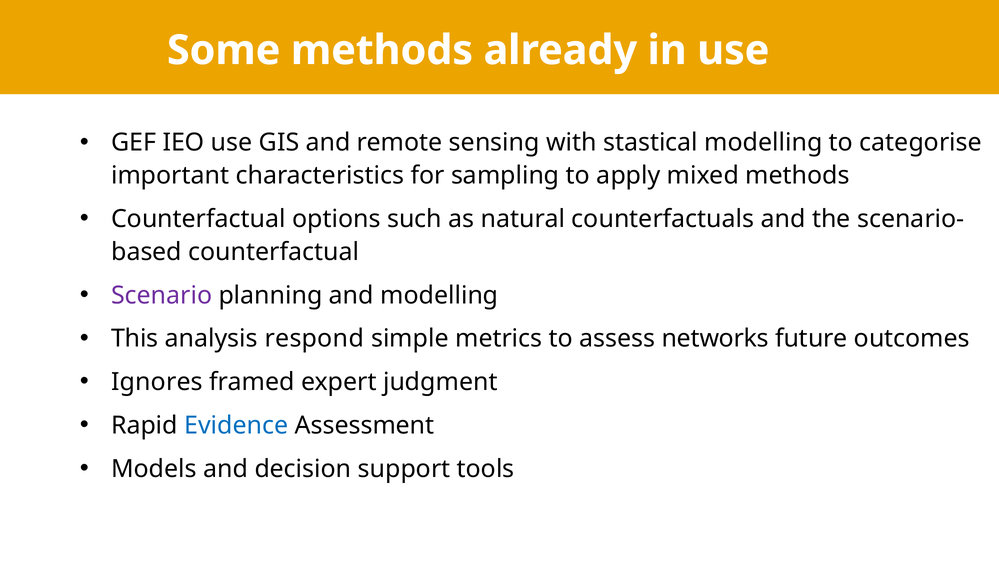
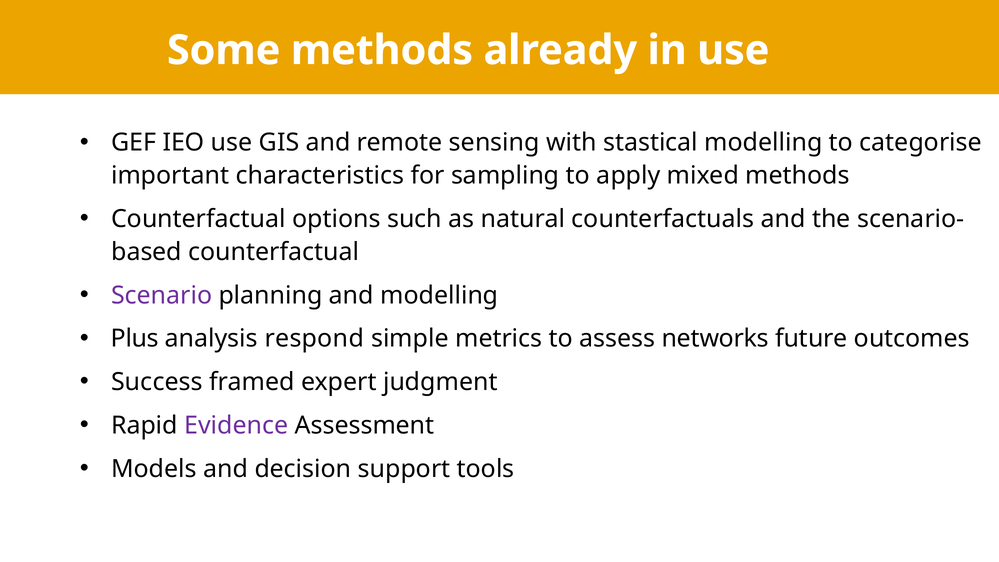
This: This -> Plus
Ignores: Ignores -> Success
Evidence colour: blue -> purple
